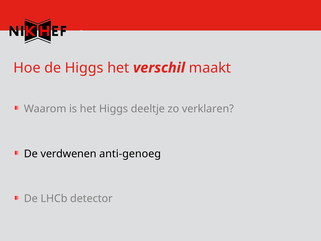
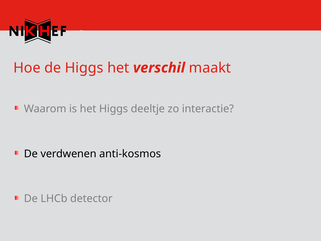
verklaren: verklaren -> interactie
anti-genoeg: anti-genoeg -> anti-kosmos
